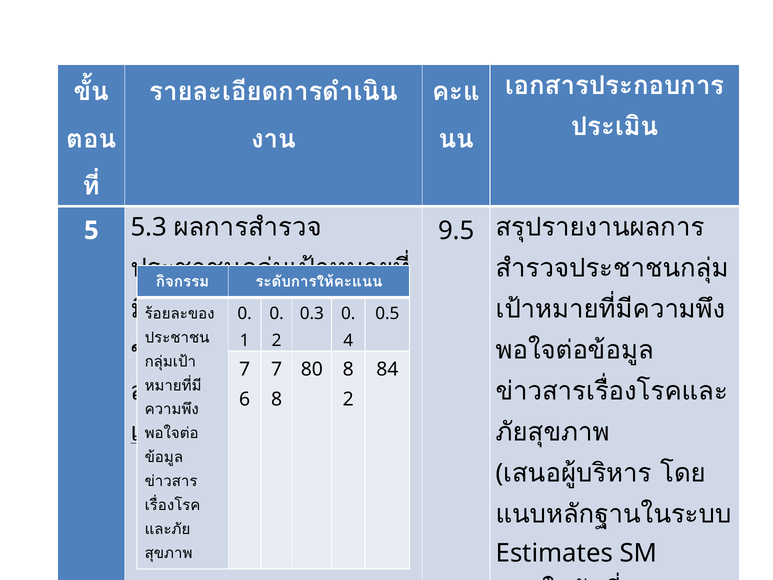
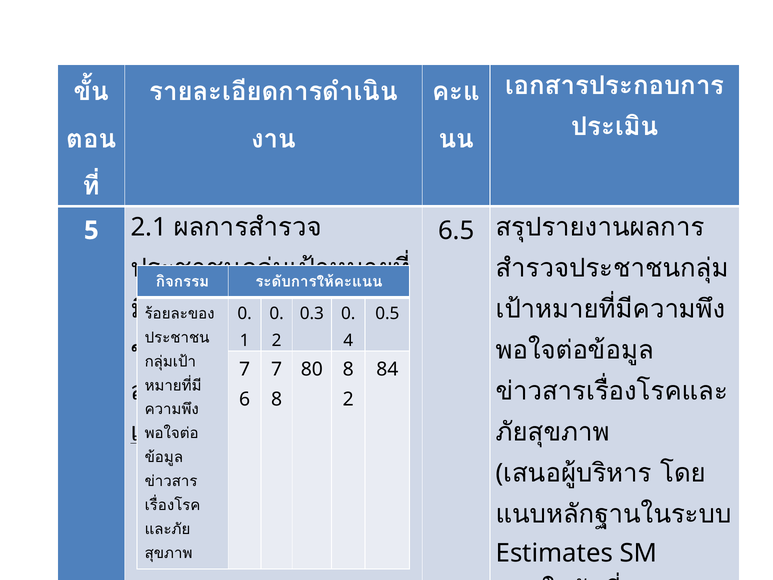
9.5: 9.5 -> 6.5
5.3: 5.3 -> 2.1
